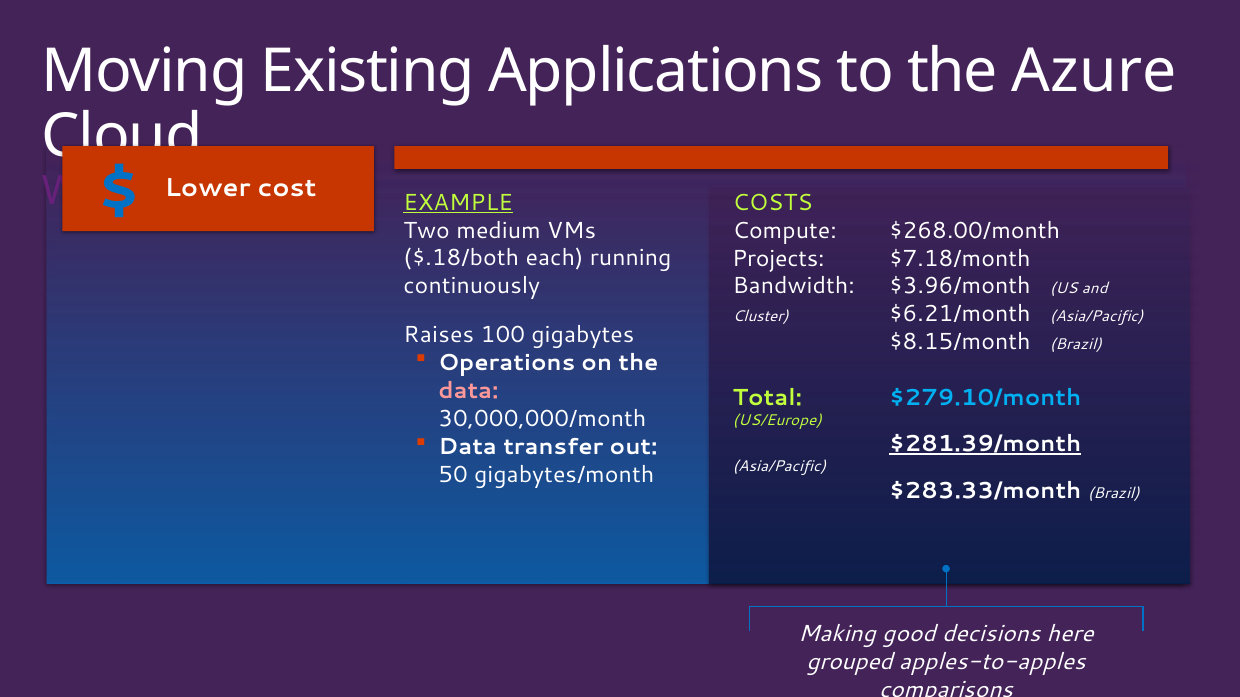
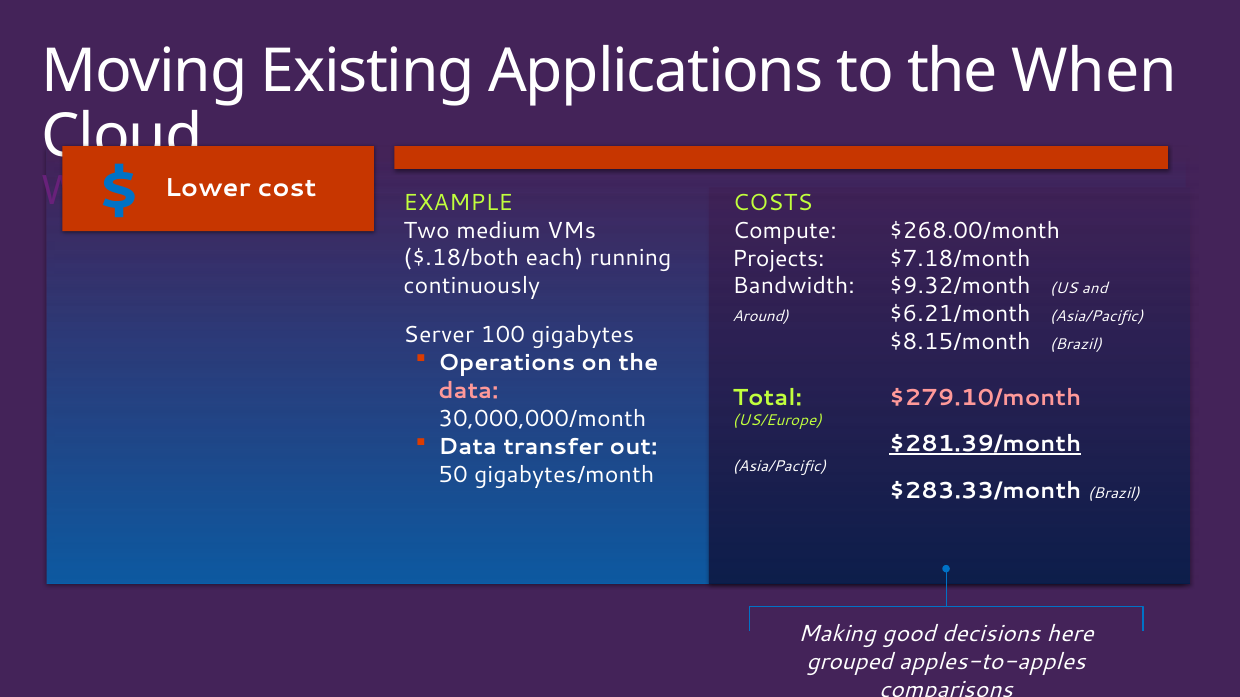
Azure: Azure -> When
EXAMPLE underline: present -> none
$3.96/month: $3.96/month -> $9.32/month
Cluster: Cluster -> Around
Raises: Raises -> Server
$279.10/month colour: light blue -> pink
